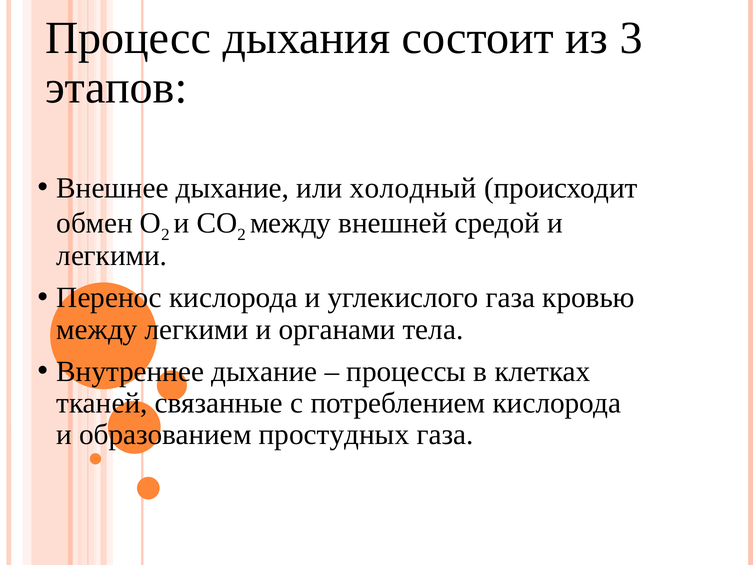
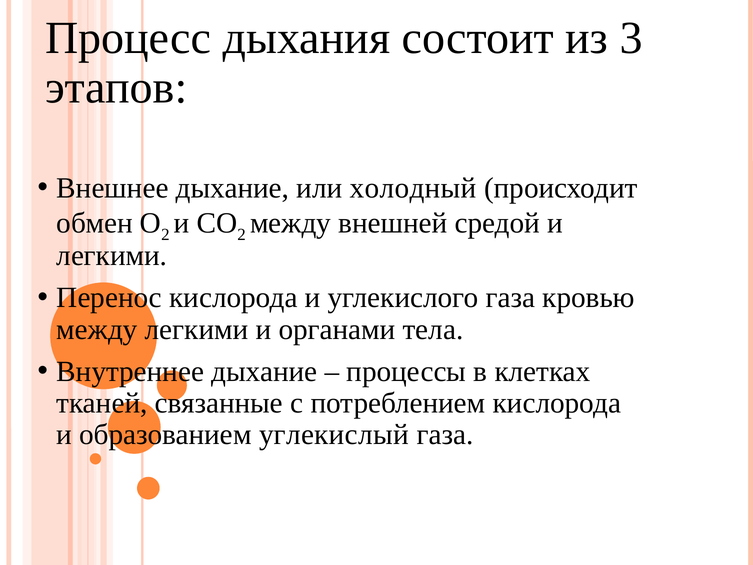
простудных: простудных -> углекислый
